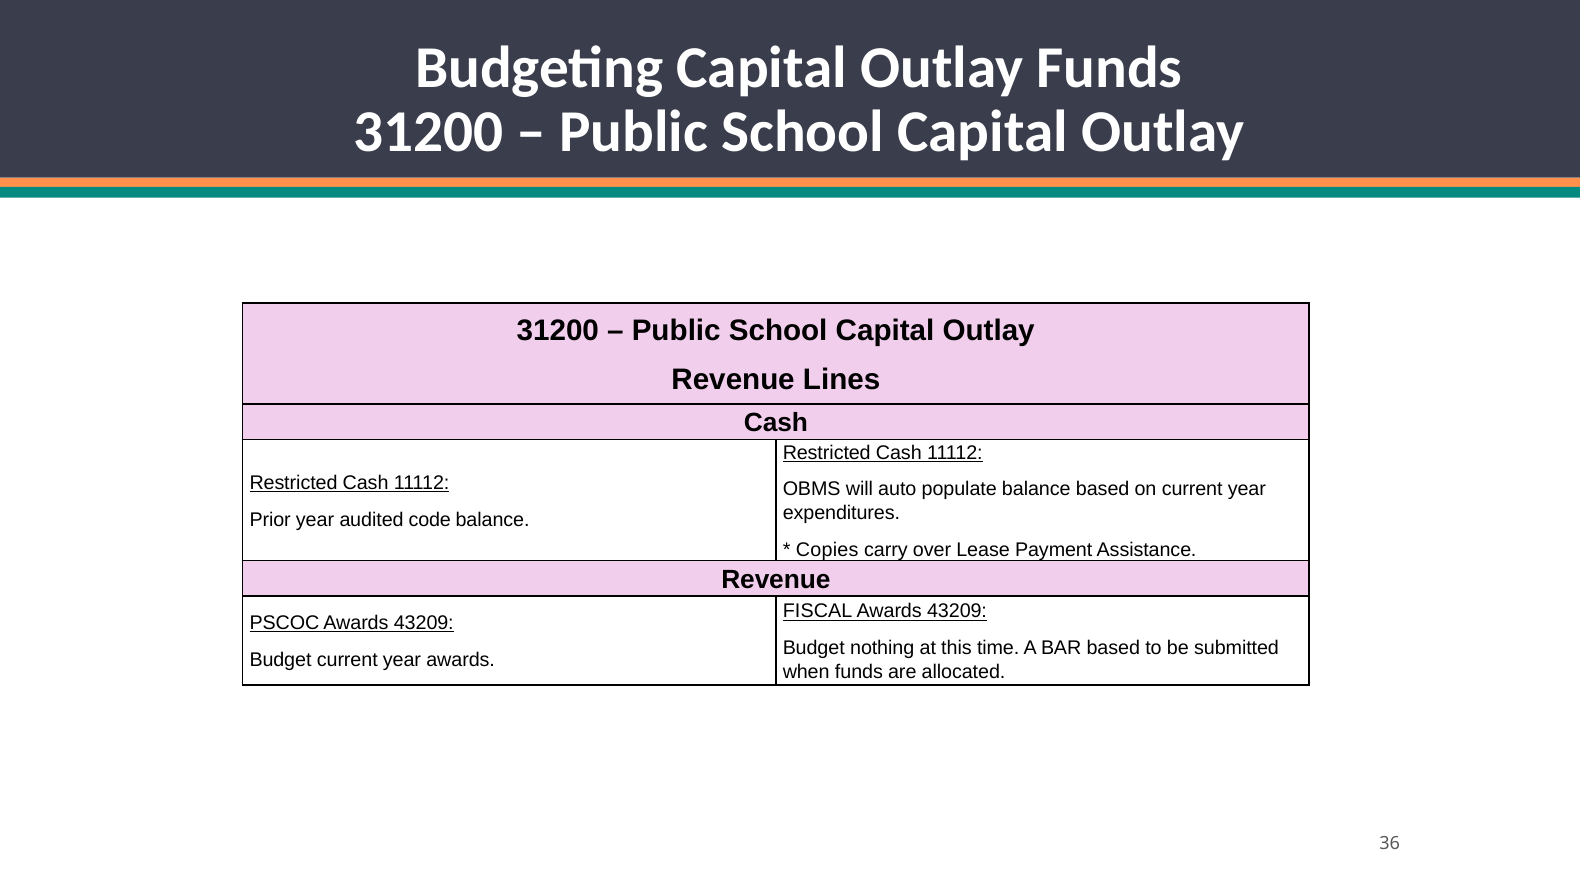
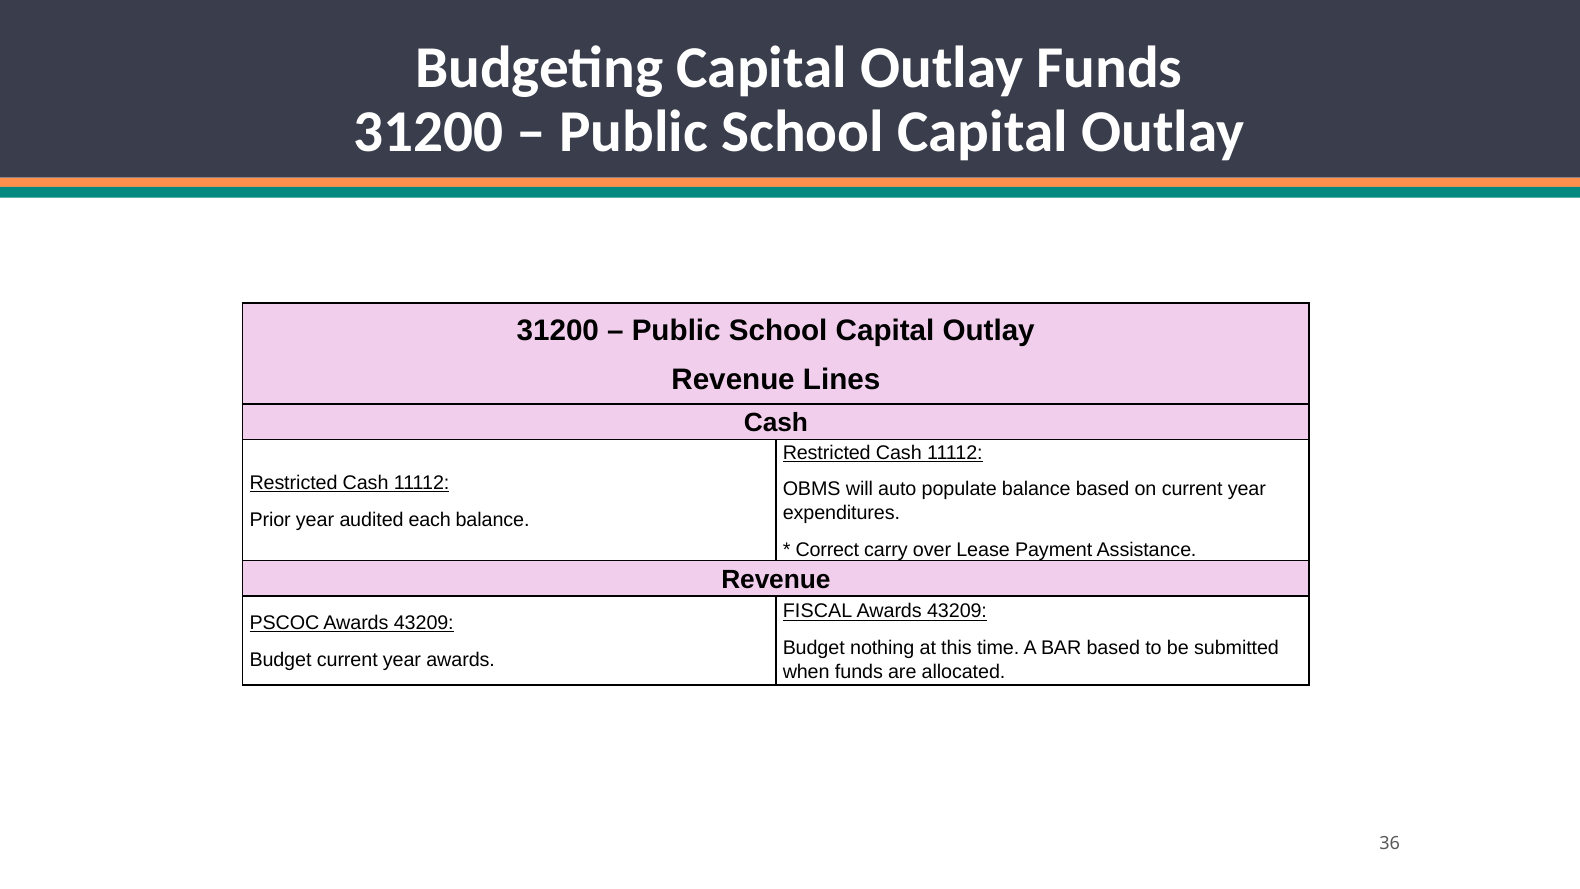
code: code -> each
Copies: Copies -> Correct
